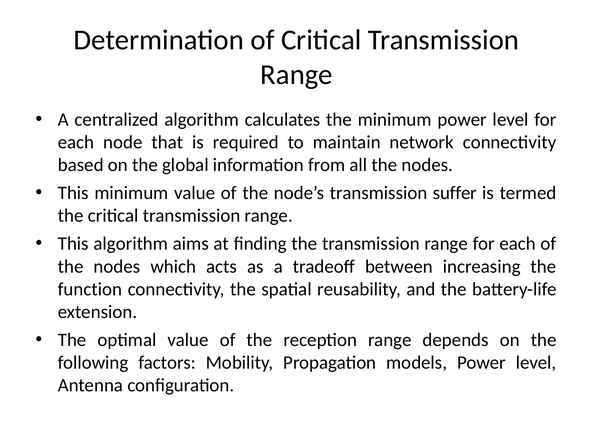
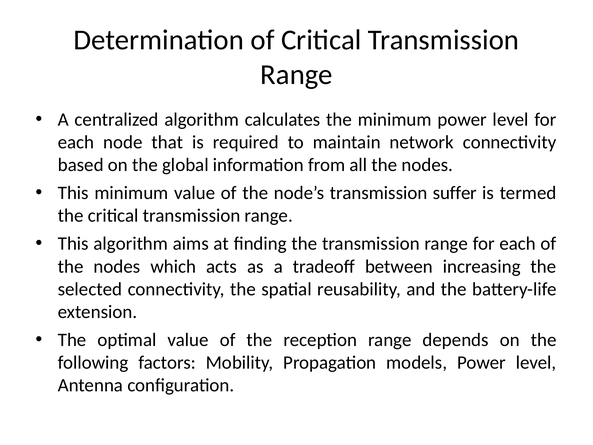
function: function -> selected
